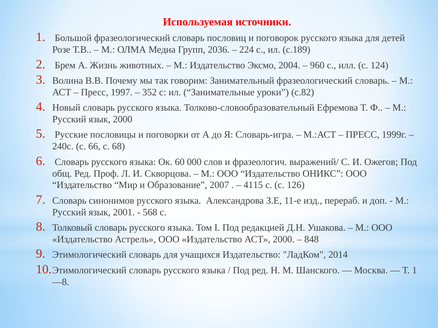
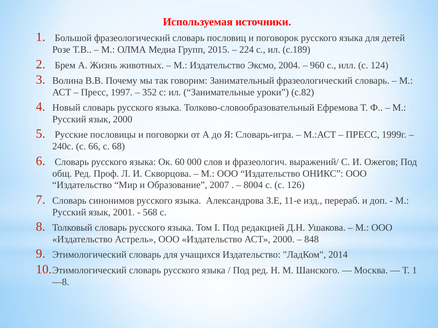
2036: 2036 -> 2015
4115: 4115 -> 8004
